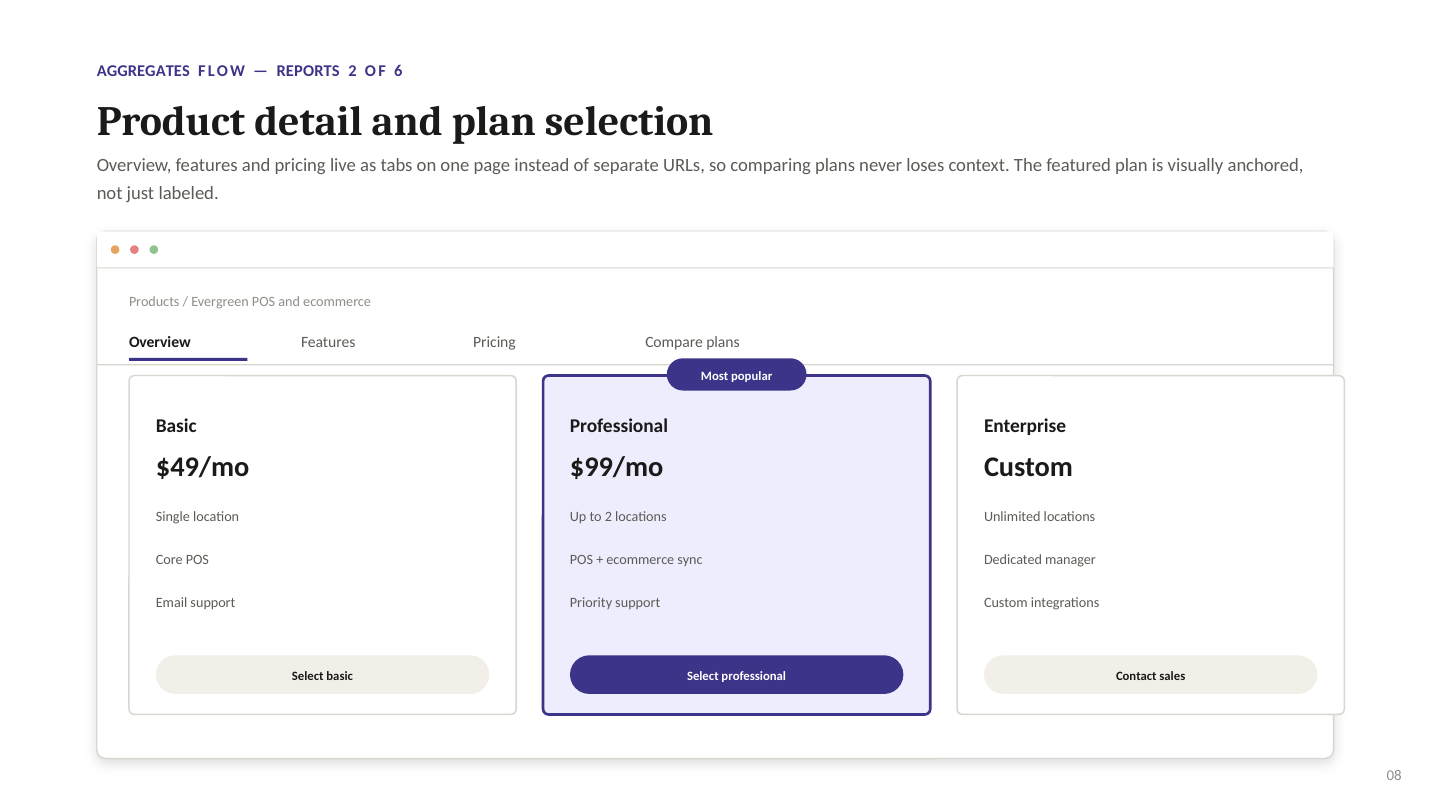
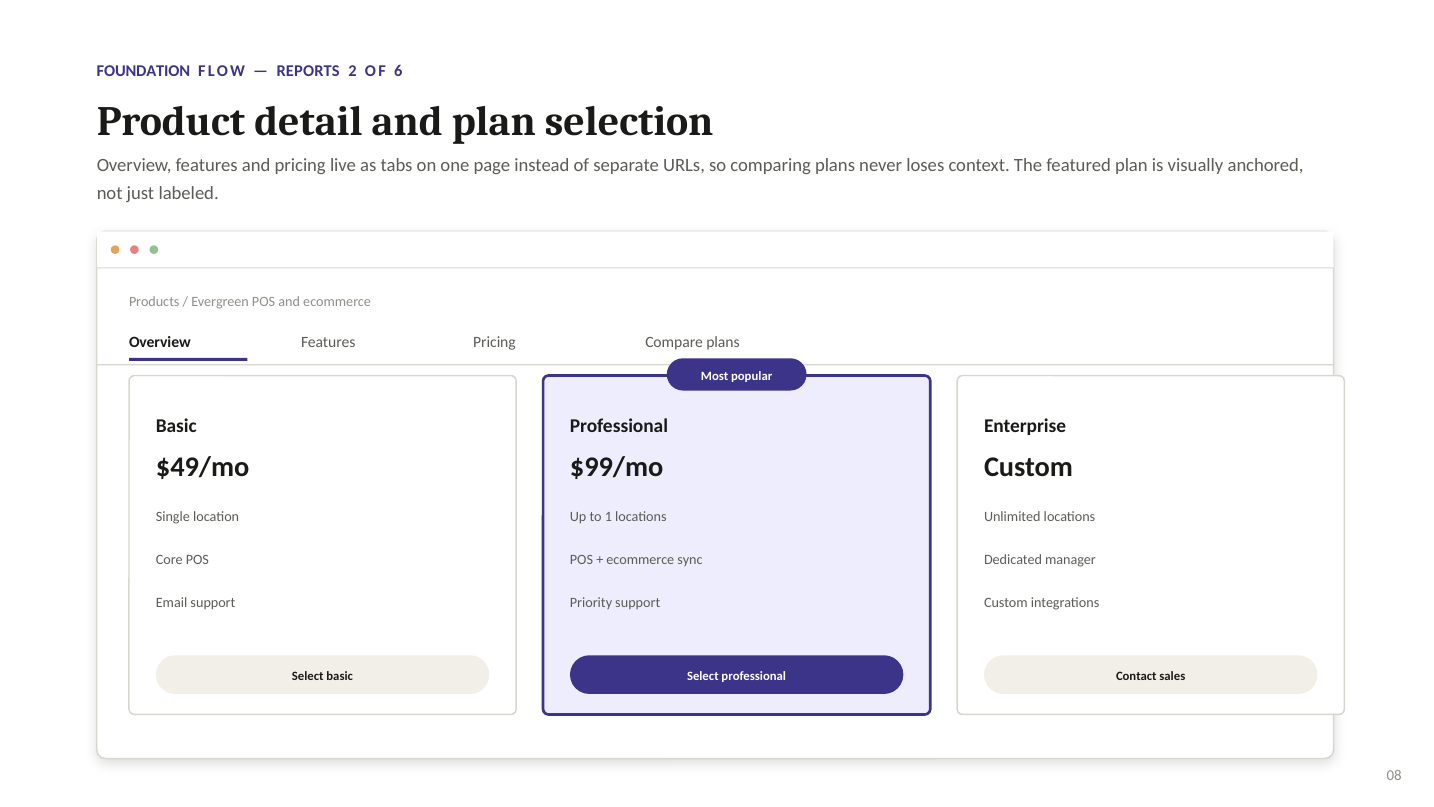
AGGREGATES: AGGREGATES -> FOUNDATION
to 2: 2 -> 1
